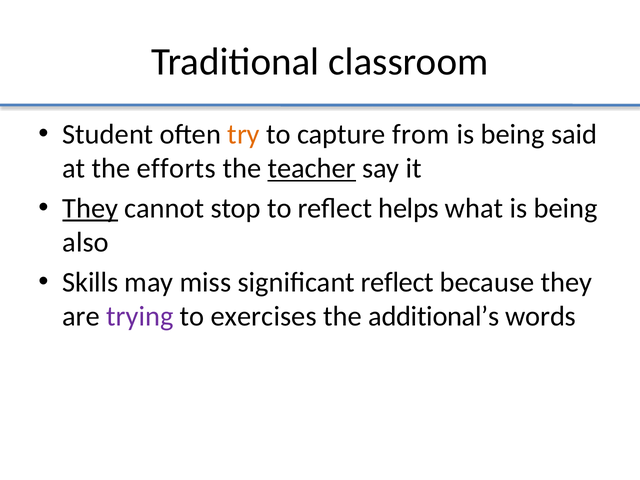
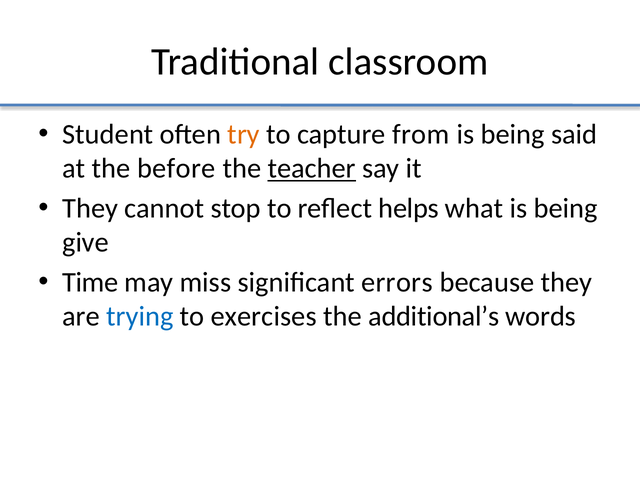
efforts: efforts -> before
They at (90, 208) underline: present -> none
also: also -> give
Skills: Skills -> Time
significant reflect: reflect -> errors
trying colour: purple -> blue
